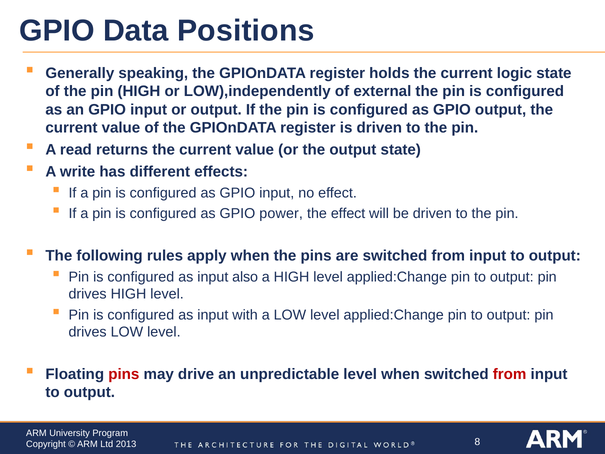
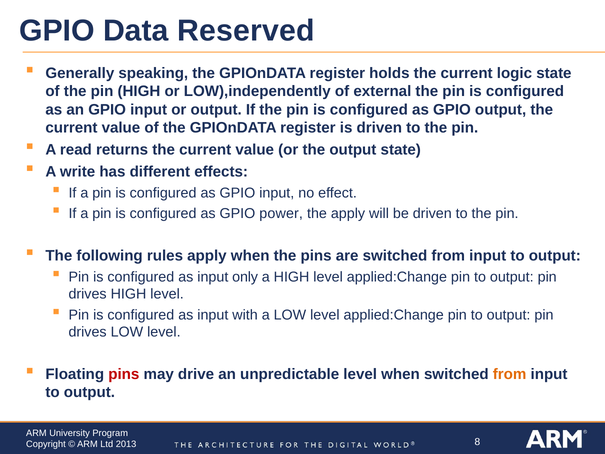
Positions: Positions -> Reserved
the effect: effect -> apply
also: also -> only
from at (510, 374) colour: red -> orange
